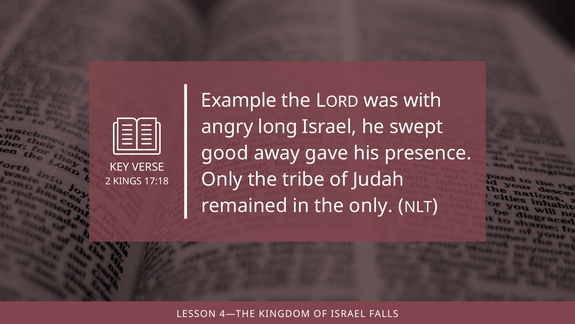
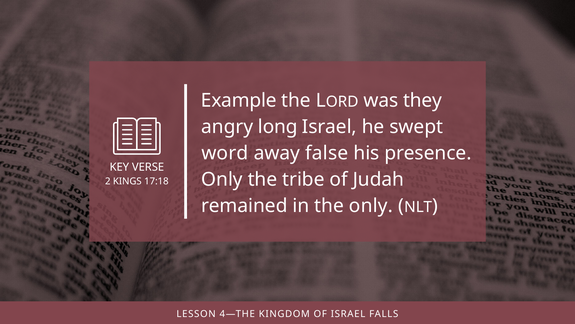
with: with -> they
good: good -> word
gave: gave -> false
